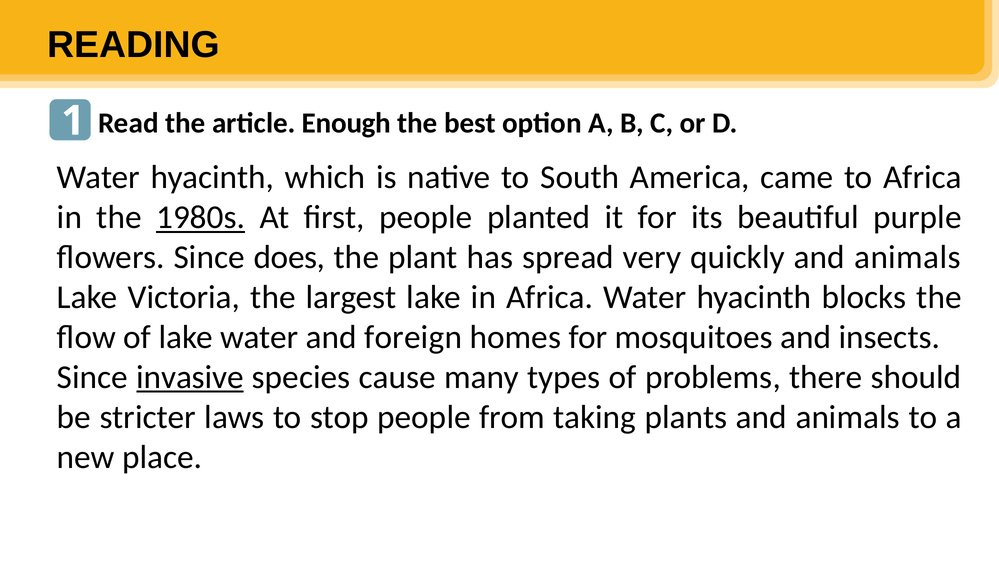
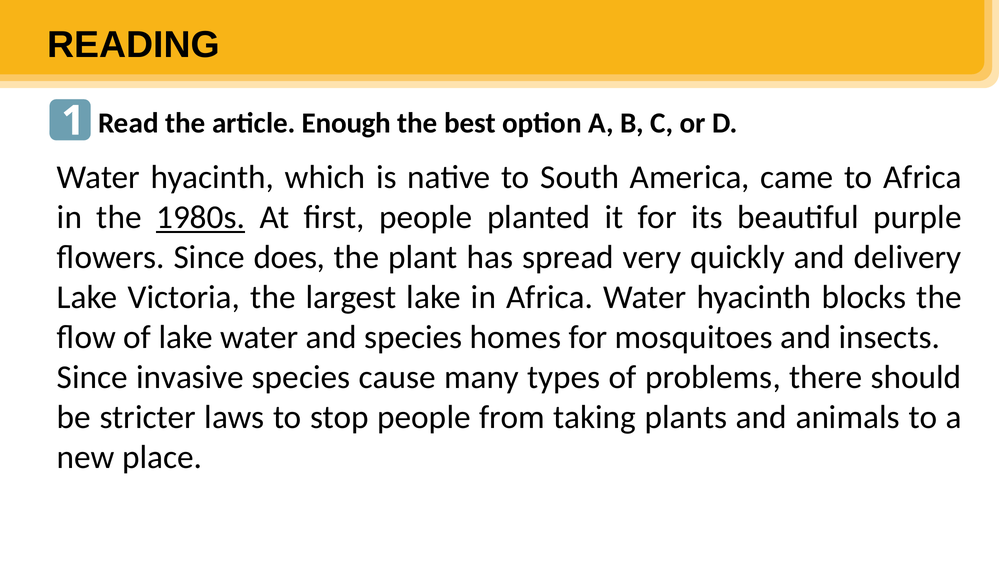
quickly and animals: animals -> delivery
and foreign: foreign -> species
invasive underline: present -> none
